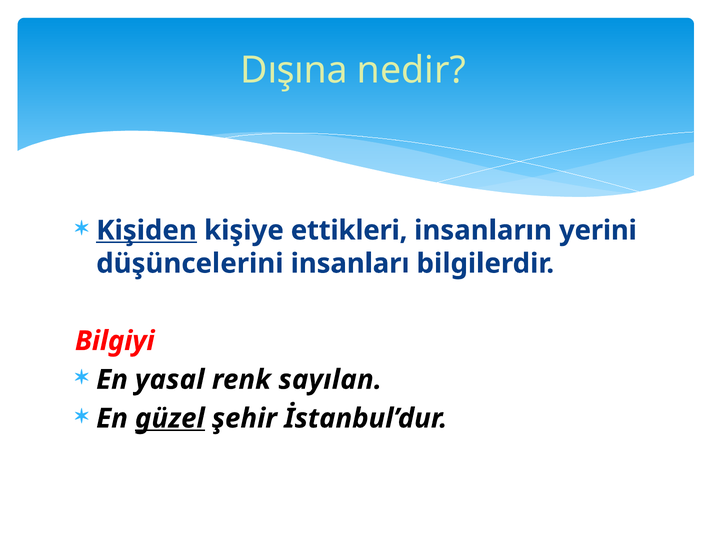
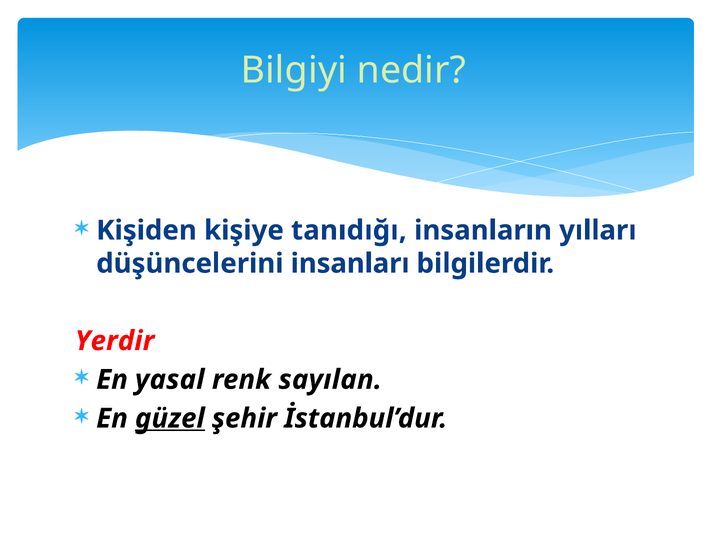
Dışına: Dışına -> Bilgiyi
Kişiden underline: present -> none
ettikleri: ettikleri -> tanıdığı
yerini: yerini -> yılları
Bilgiyi: Bilgiyi -> Yerdir
